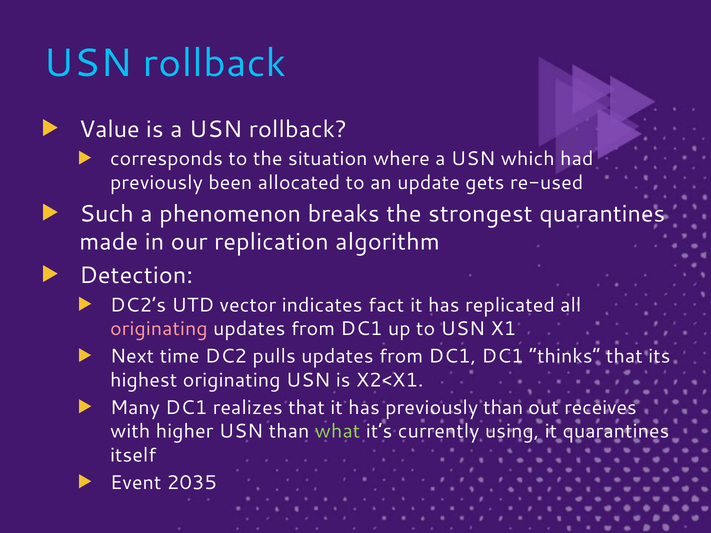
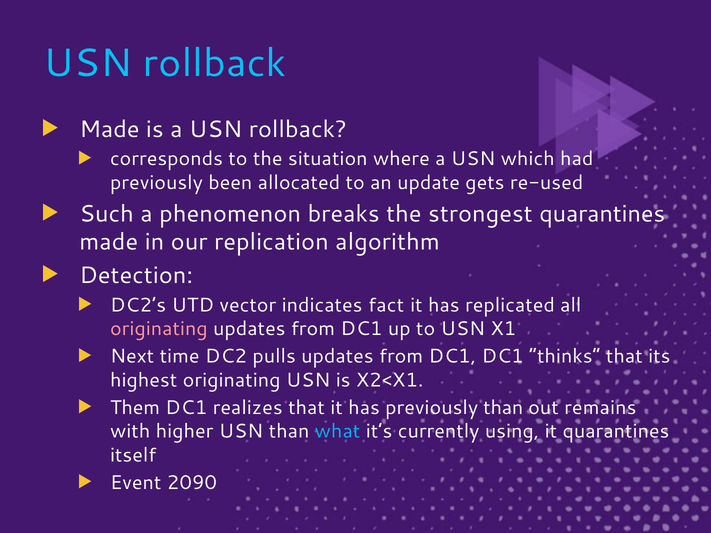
Value at (109, 129): Value -> Made
Many: Many -> Them
receives: receives -> remains
what colour: light green -> light blue
2035: 2035 -> 2090
